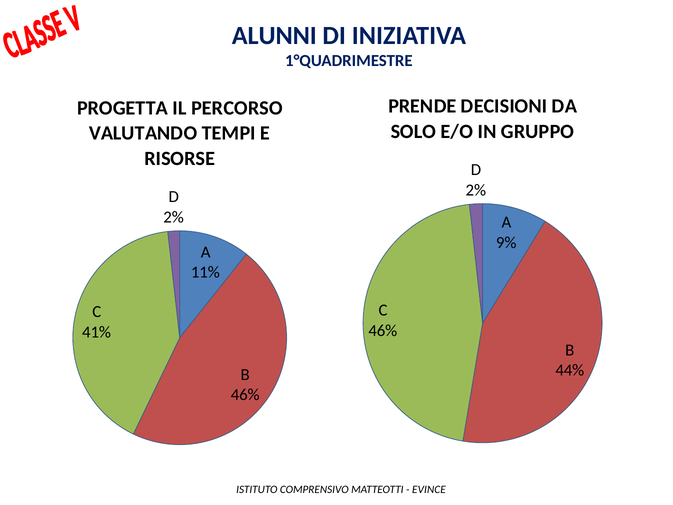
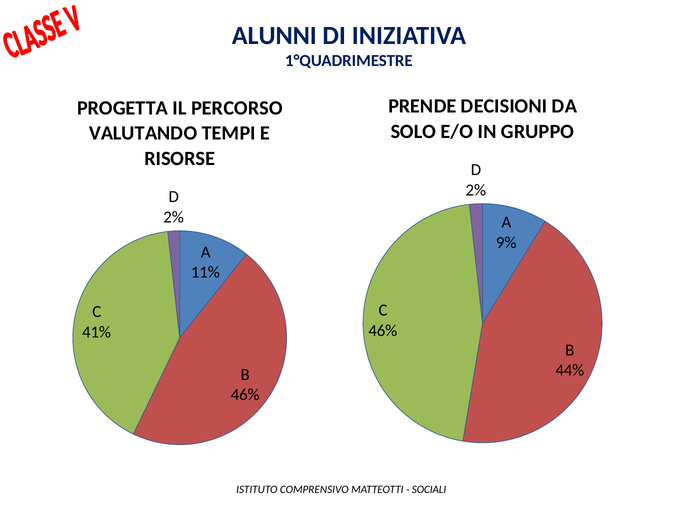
EVINCE: EVINCE -> SOCIALI
